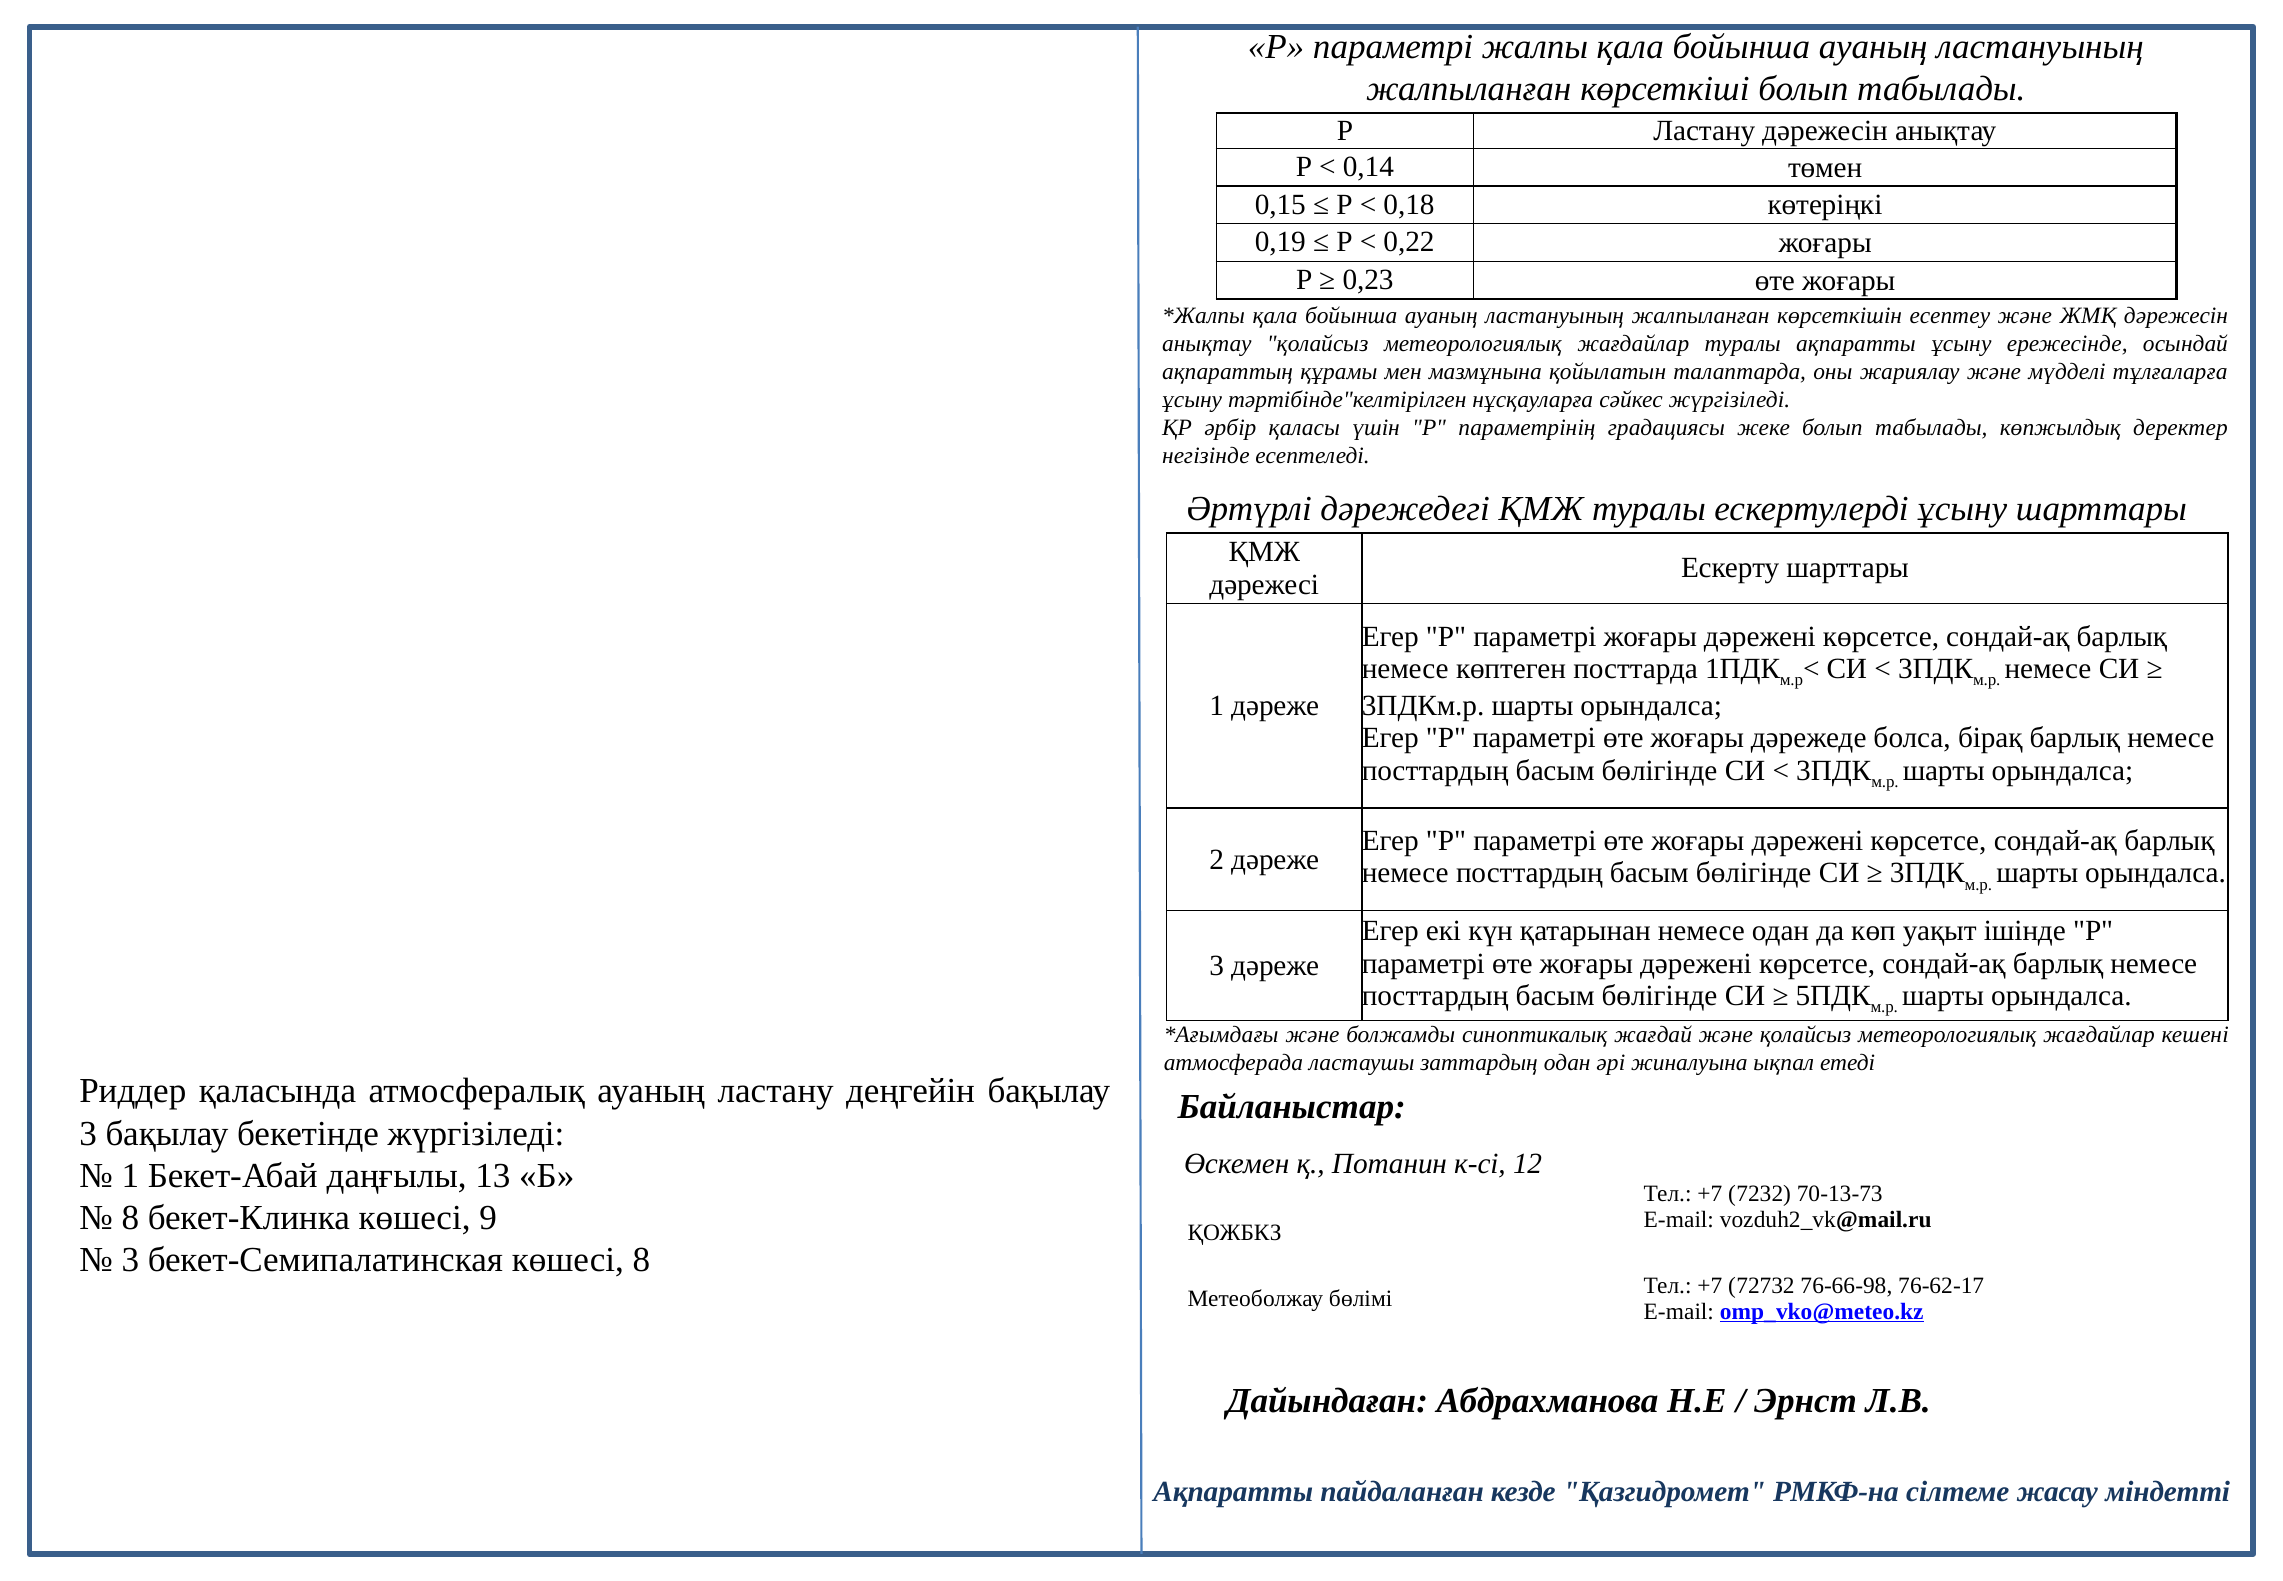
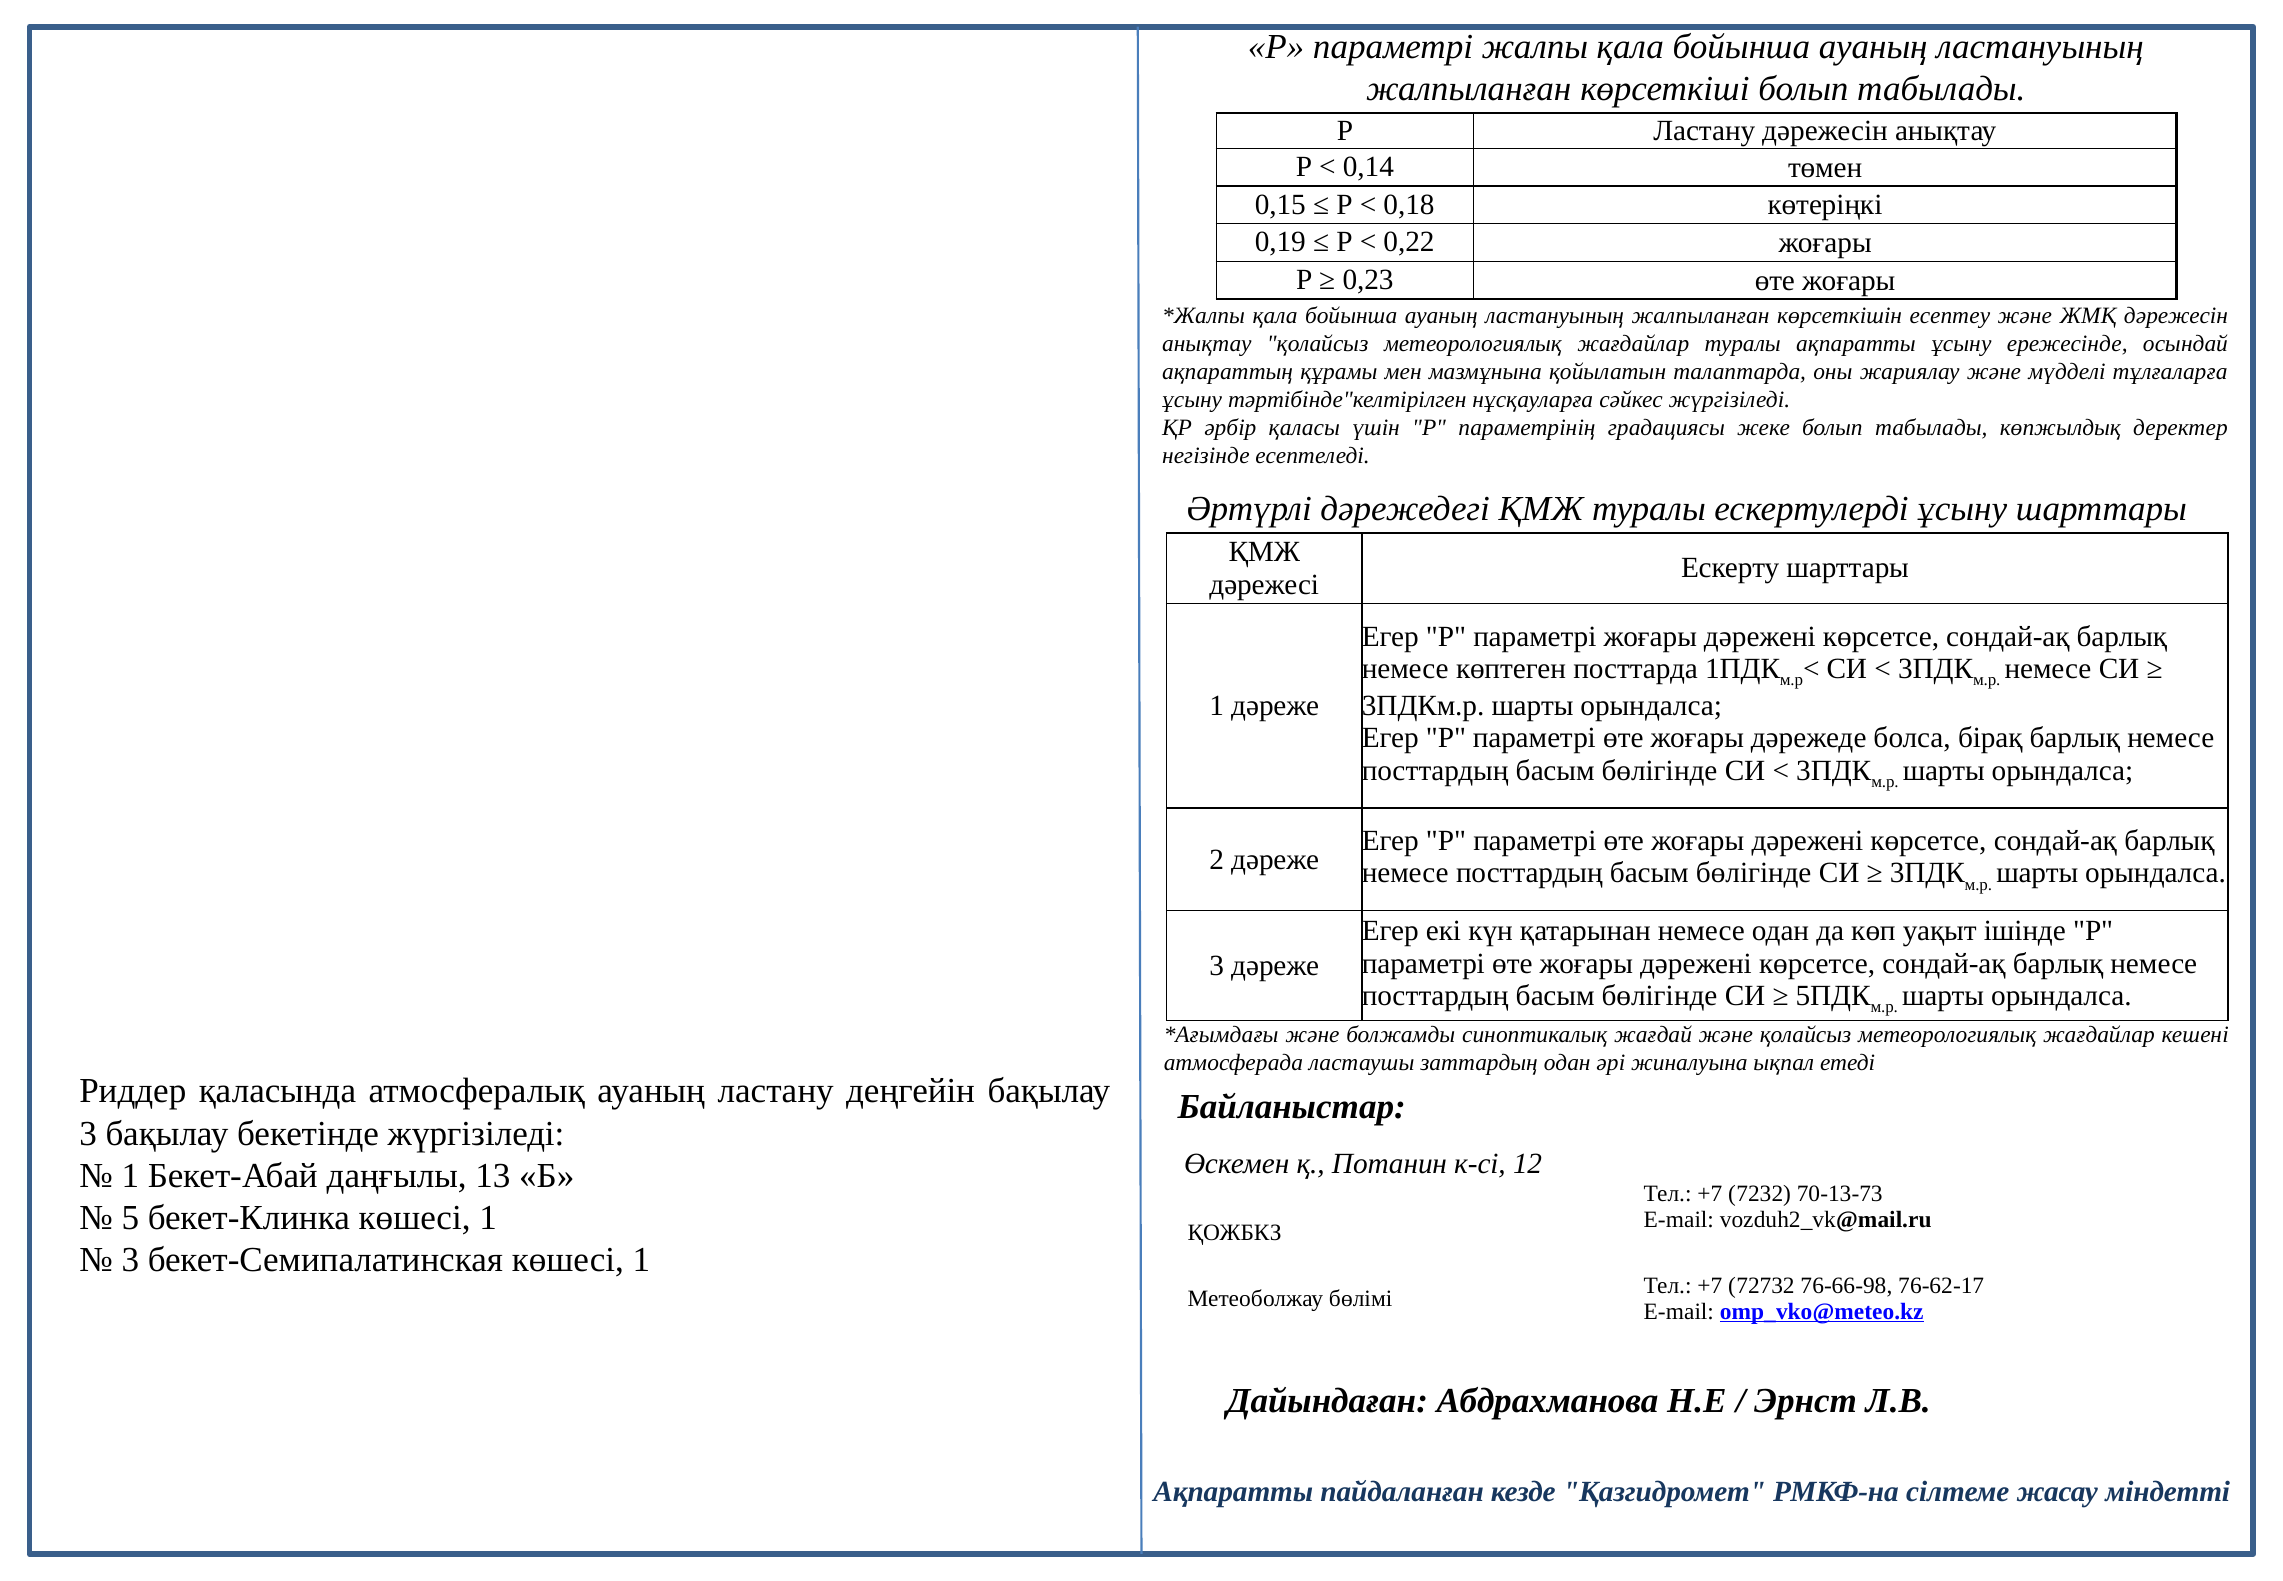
8 at (130, 1217): 8 -> 5
бекет-Клинка көшесі 9: 9 -> 1
бекет-Семипалатинская көшесі 8: 8 -> 1
